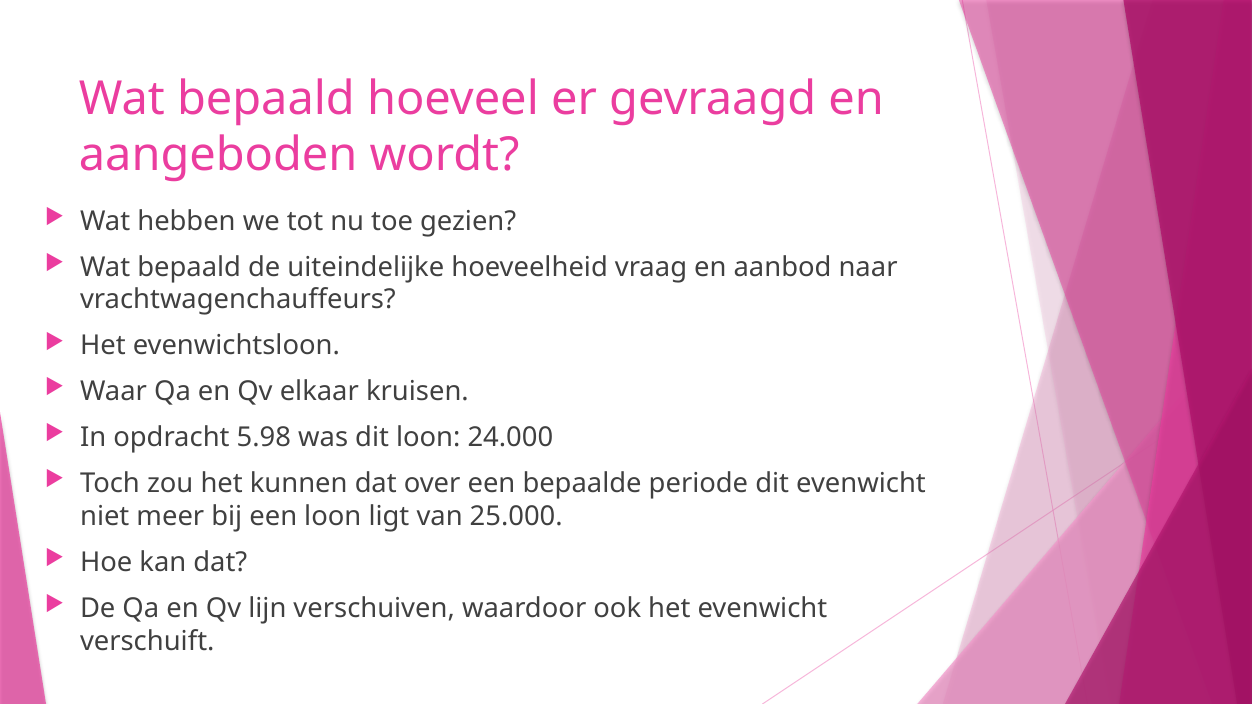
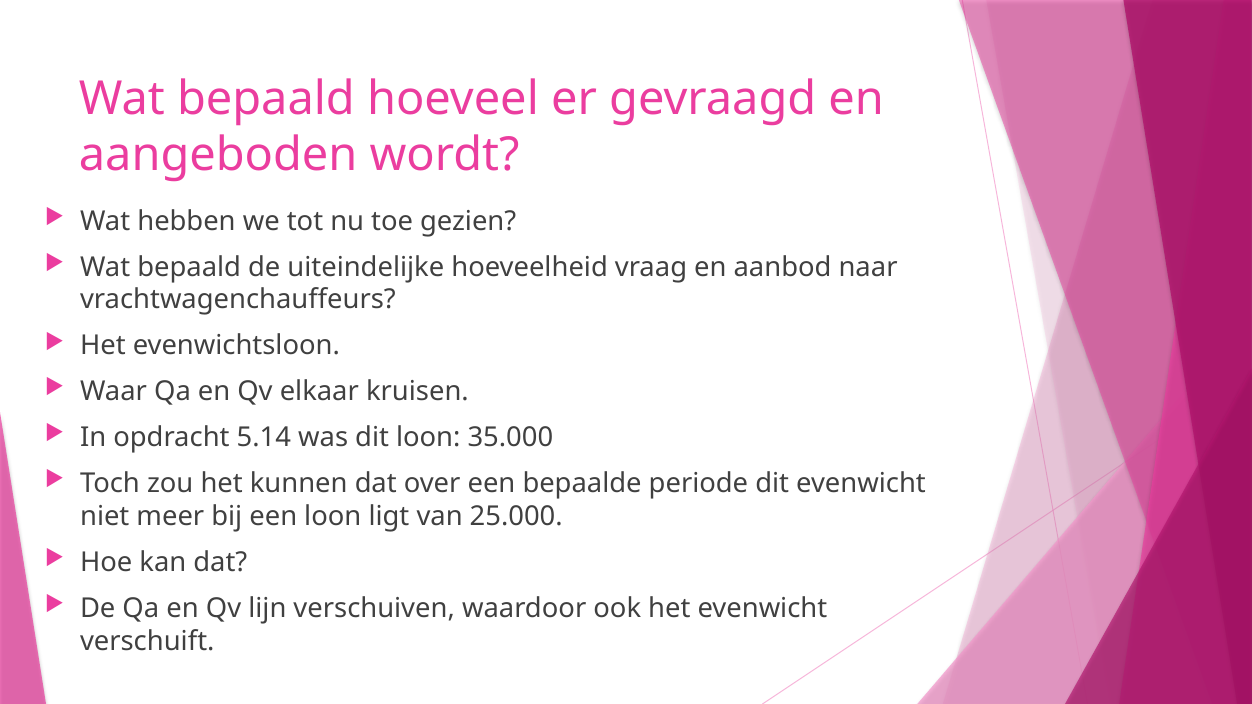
5.98: 5.98 -> 5.14
24.000: 24.000 -> 35.000
